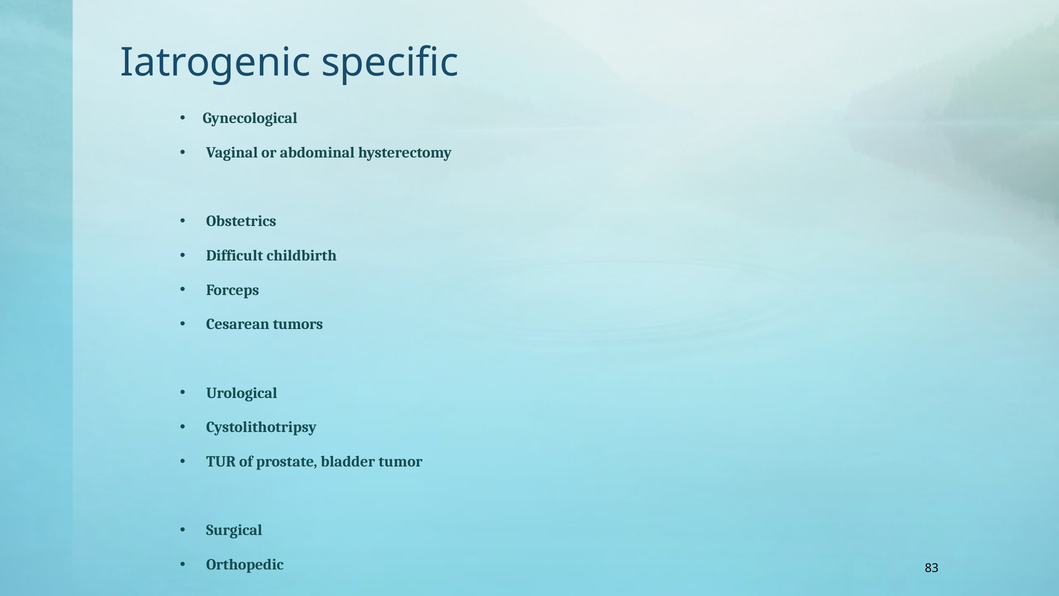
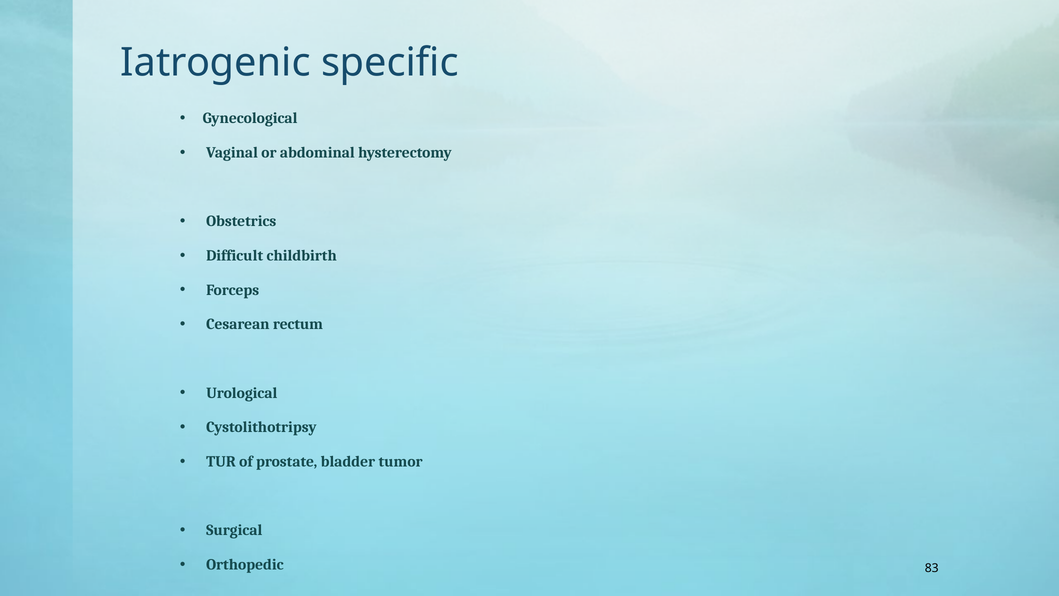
tumors: tumors -> rectum
